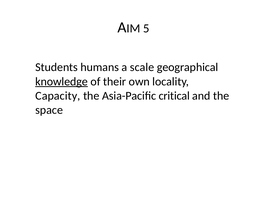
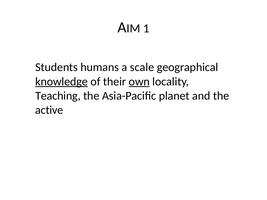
5: 5 -> 1
own underline: none -> present
Capacity: Capacity -> Teaching
critical: critical -> planet
space: space -> active
